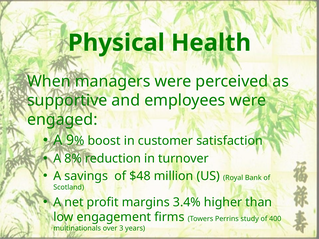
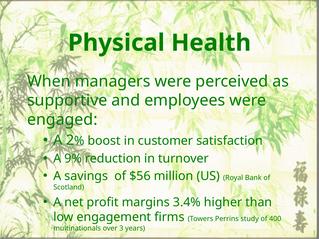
9: 9 -> 2
8%: 8% -> 9%
$48: $48 -> $56
